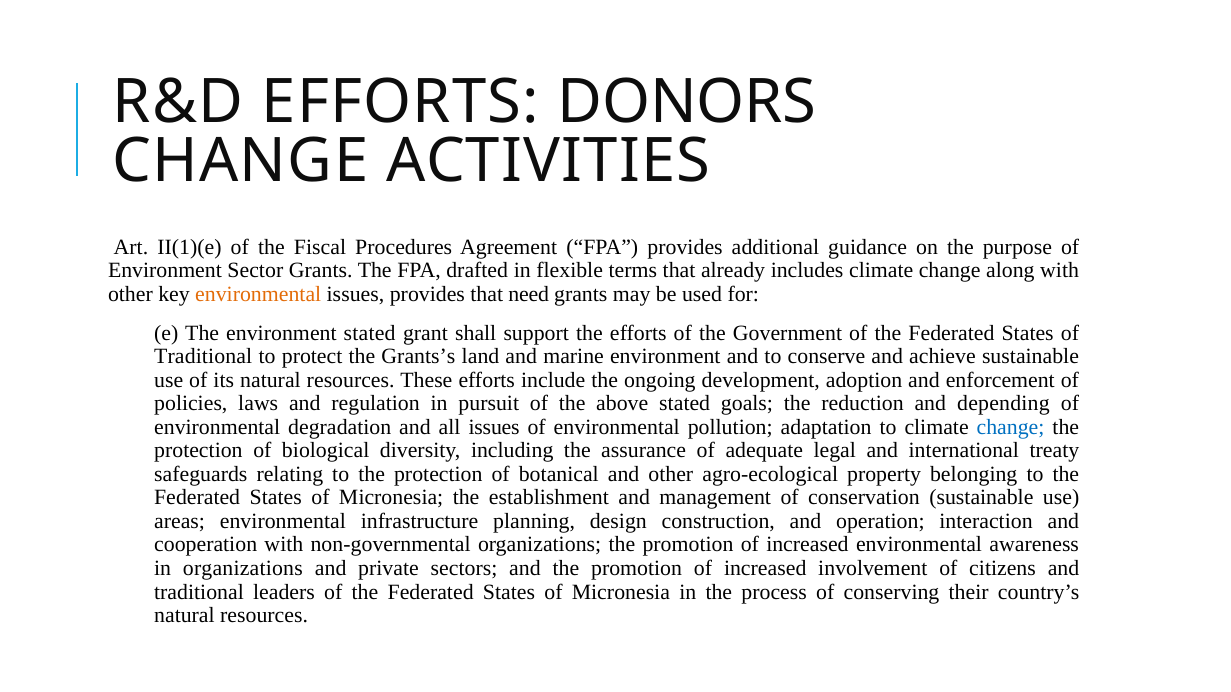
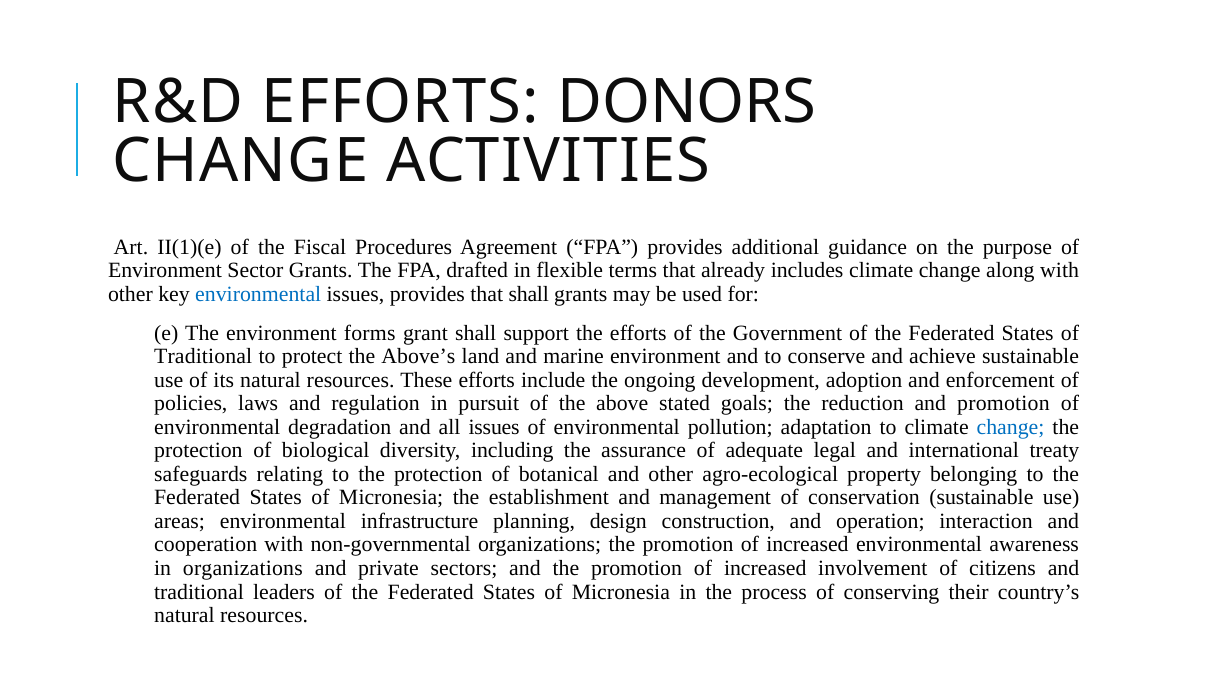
environmental at (258, 294) colour: orange -> blue
that need: need -> shall
environment stated: stated -> forms
Grants’s: Grants’s -> Above’s
and depending: depending -> promotion
